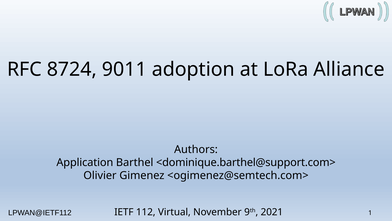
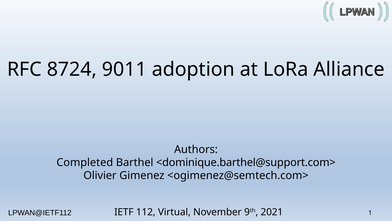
Application: Application -> Completed
